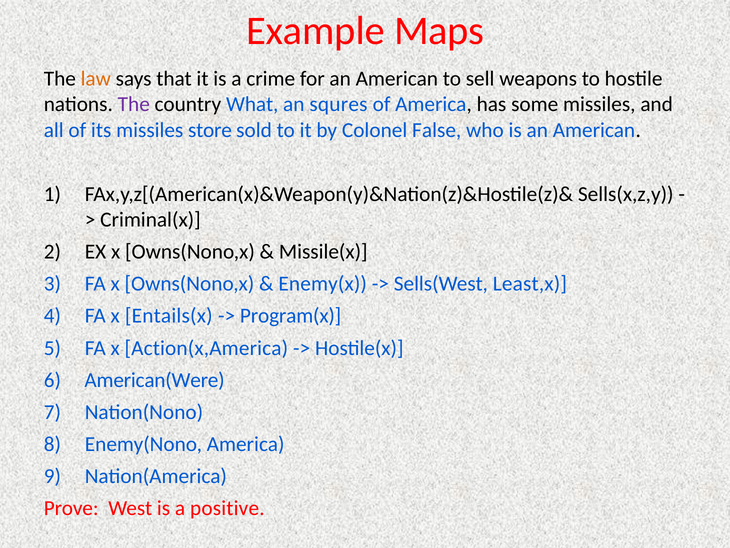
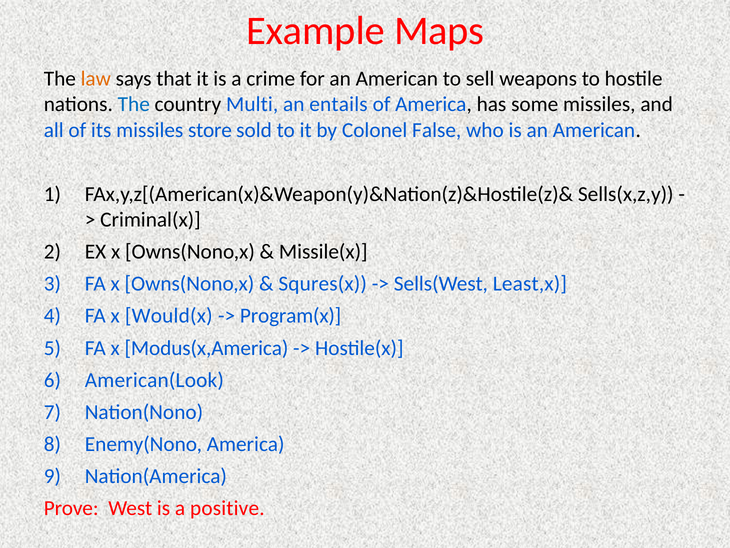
The at (134, 104) colour: purple -> blue
What: What -> Multi
squres: squres -> entails
Enemy(x: Enemy(x -> Squres(x
Entails(x: Entails(x -> Would(x
Action(x,America: Action(x,America -> Modus(x,America
American(Were: American(Were -> American(Look
